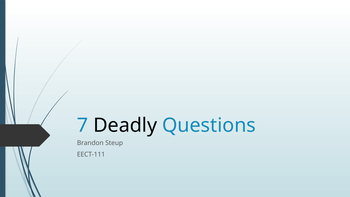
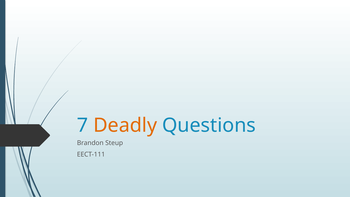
Deadly colour: black -> orange
